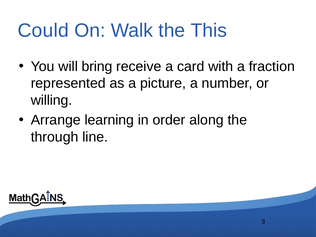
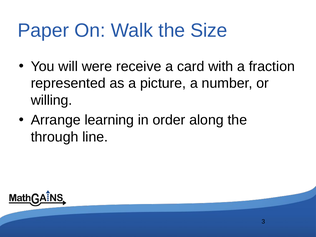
Could: Could -> Paper
This: This -> Size
bring: bring -> were
